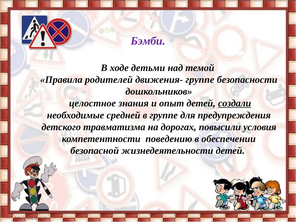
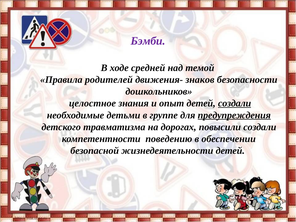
детьми: детьми -> средней
движения- группе: группе -> знаков
средней: средней -> детьми
предупреждения underline: none -> present
повысили условия: условия -> создали
